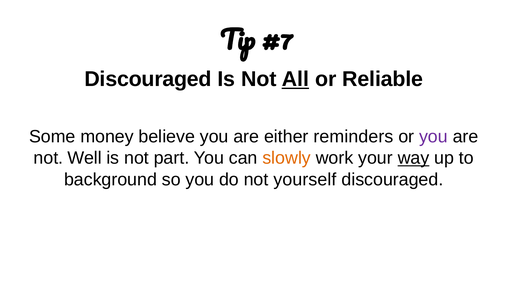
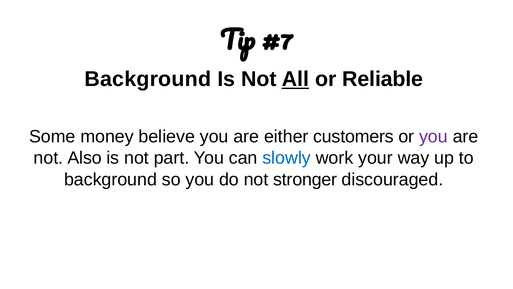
Discouraged at (148, 79): Discouraged -> Background
reminders: reminders -> customers
Well: Well -> Also
slowly colour: orange -> blue
way underline: present -> none
yourself: yourself -> stronger
